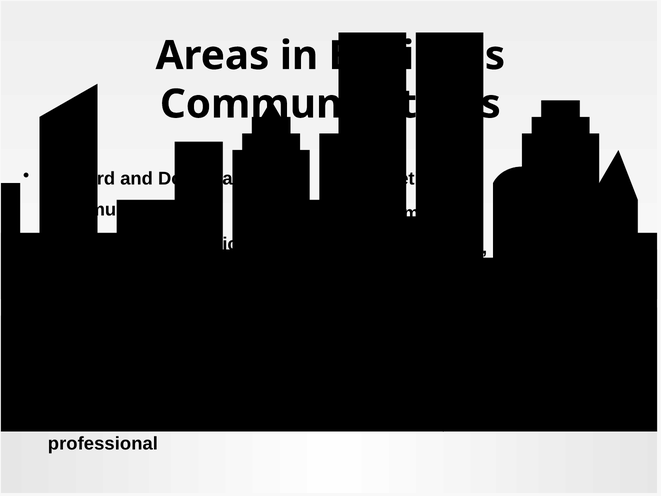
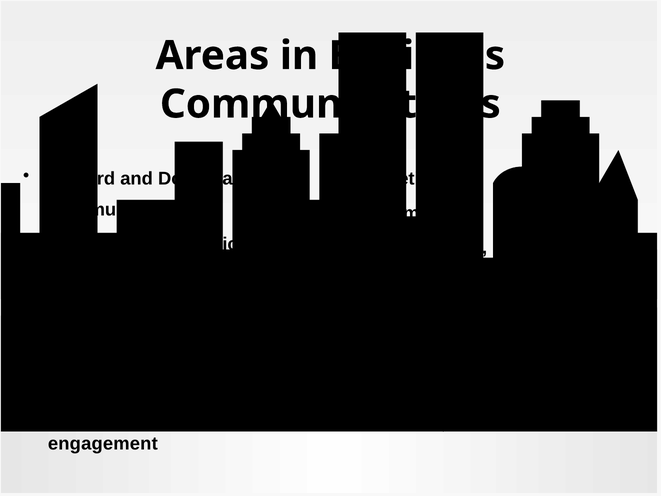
professional: professional -> engagement
